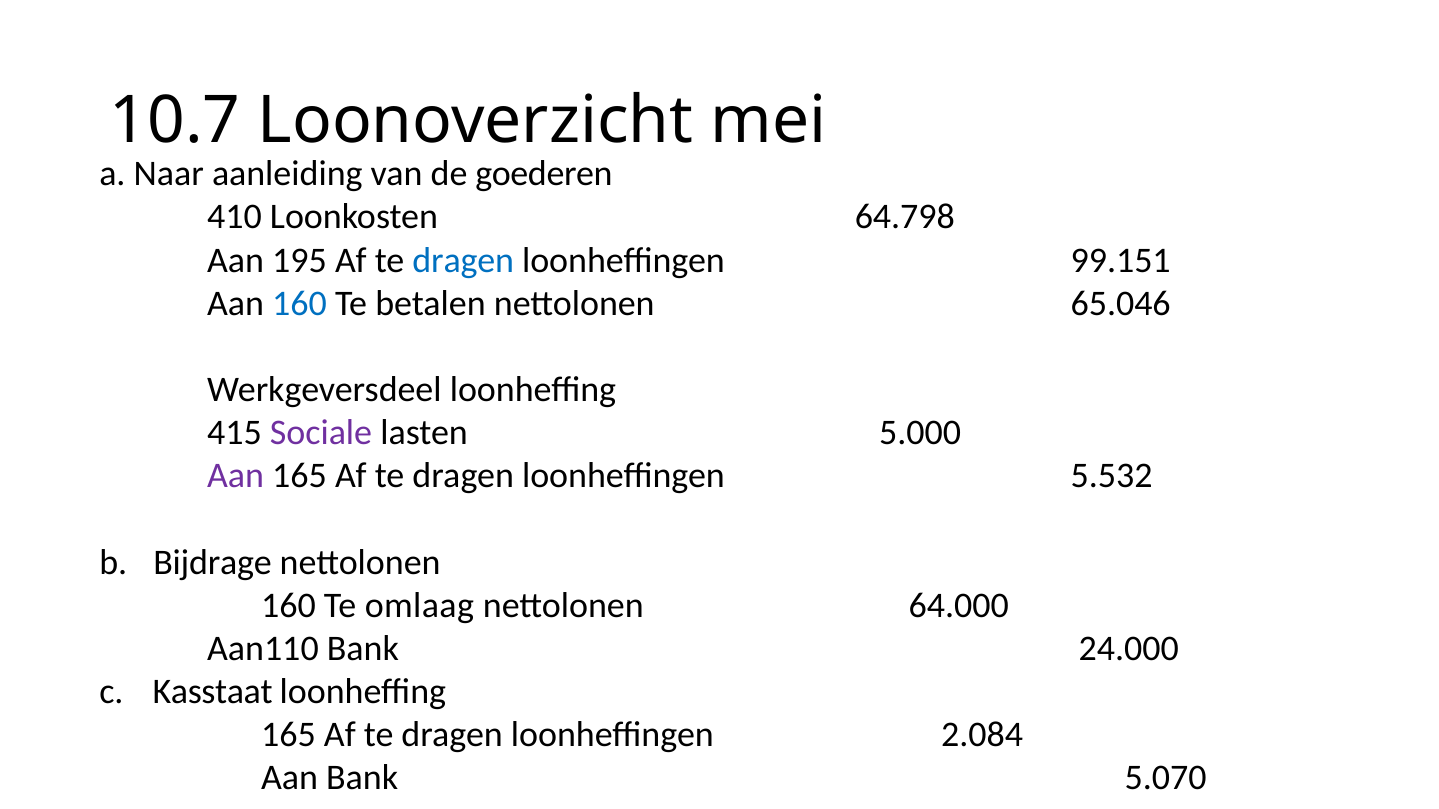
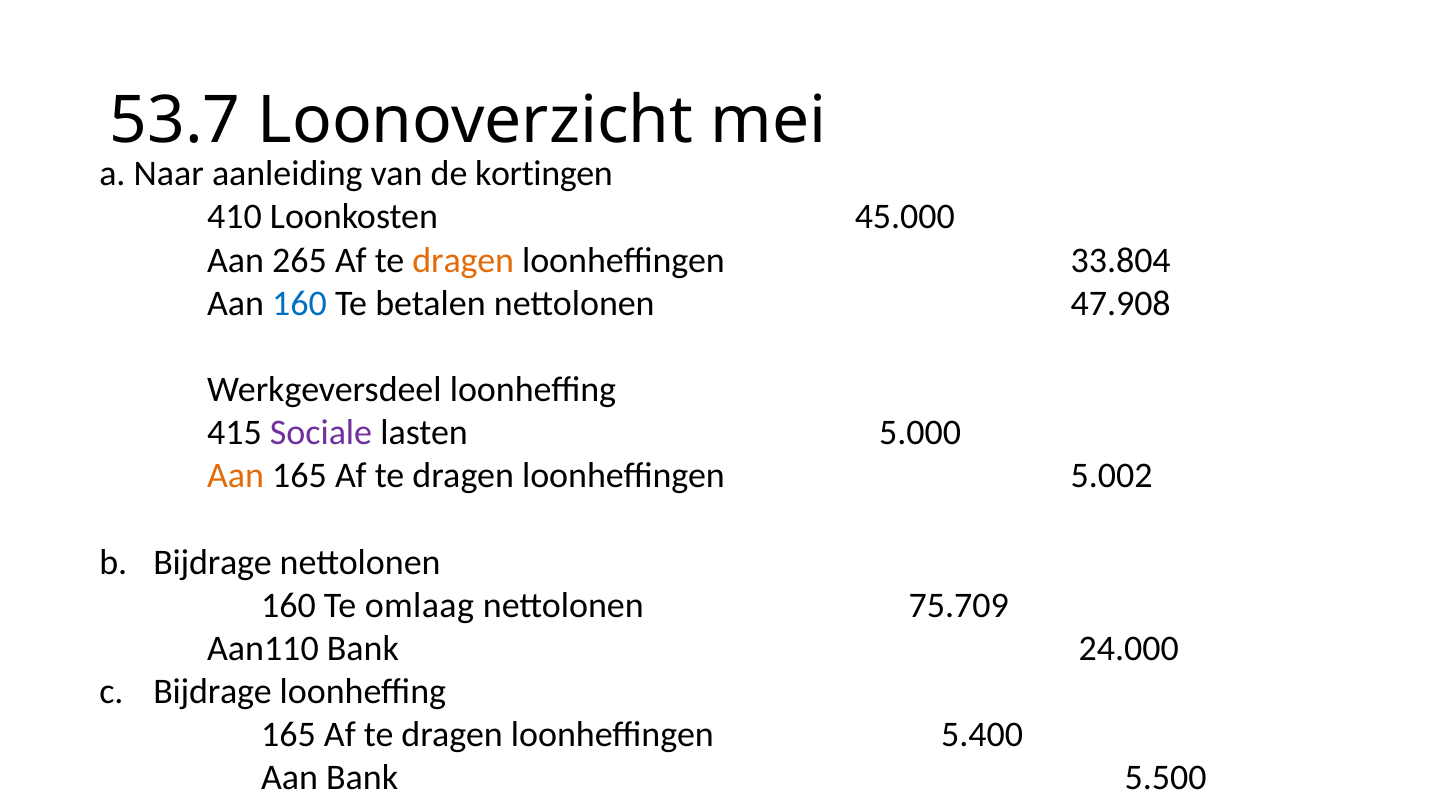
10.7: 10.7 -> 53.7
goederen: goederen -> kortingen
64.798: 64.798 -> 45.000
195: 195 -> 265
dragen at (463, 260) colour: blue -> orange
99.151: 99.151 -> 33.804
65.046: 65.046 -> 47.908
Aan at (236, 476) colour: purple -> orange
5.532: 5.532 -> 5.002
64.000: 64.000 -> 75.709
Kasstaat at (213, 692): Kasstaat -> Bijdrage
2.084: 2.084 -> 5.400
5.070: 5.070 -> 5.500
